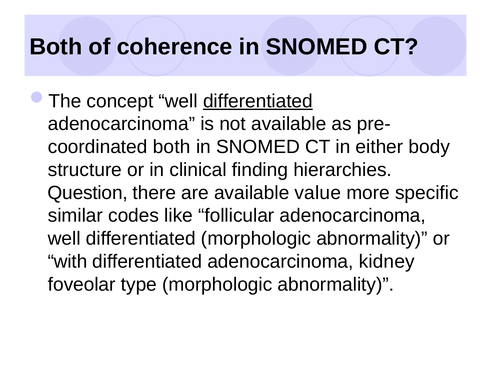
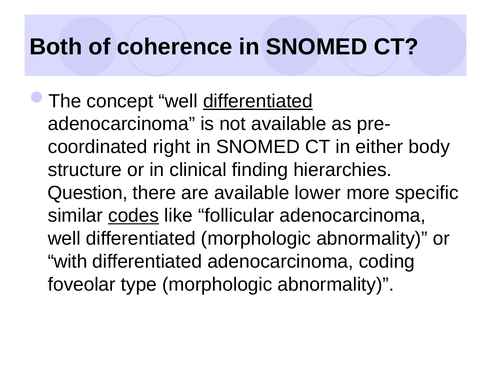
both at (172, 147): both -> right
value: value -> lower
codes underline: none -> present
kidney: kidney -> coding
